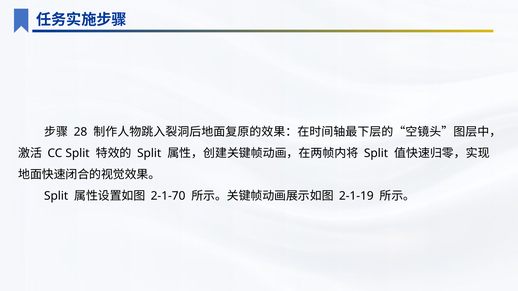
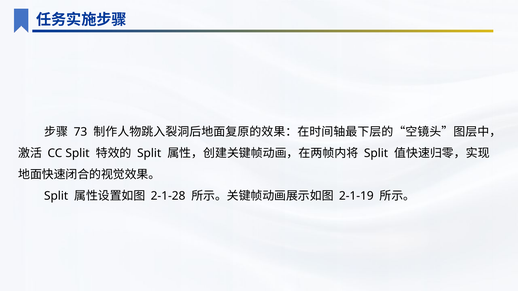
28: 28 -> 73
2-1-70: 2-1-70 -> 2-1-28
